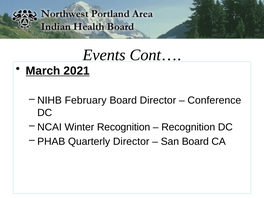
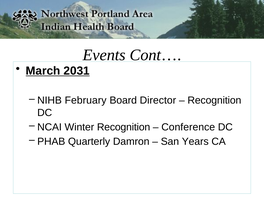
2021: 2021 -> 2031
Conference at (214, 100): Conference -> Recognition
Recognition at (188, 127): Recognition -> Conference
Quarterly Director: Director -> Damron
San Board: Board -> Years
